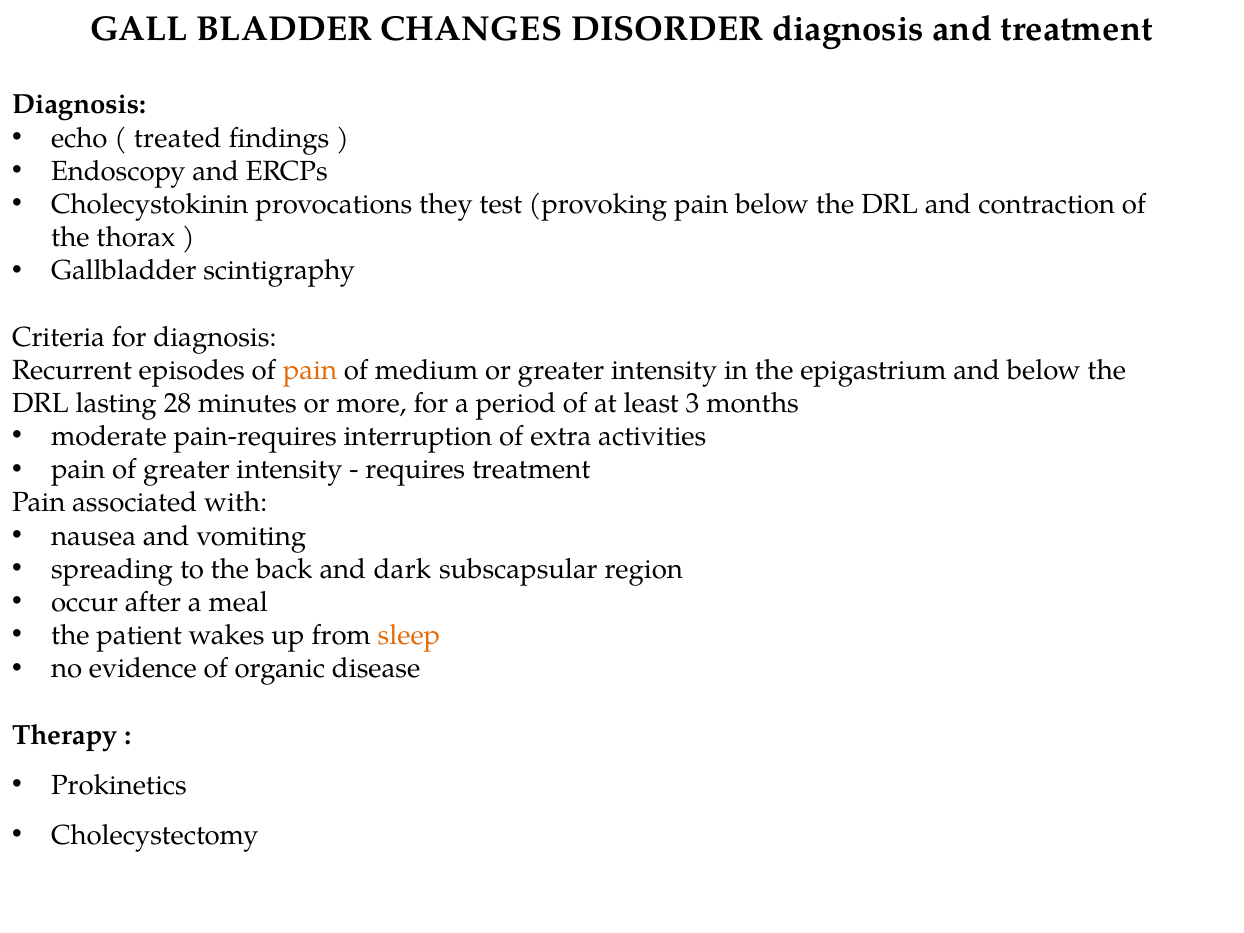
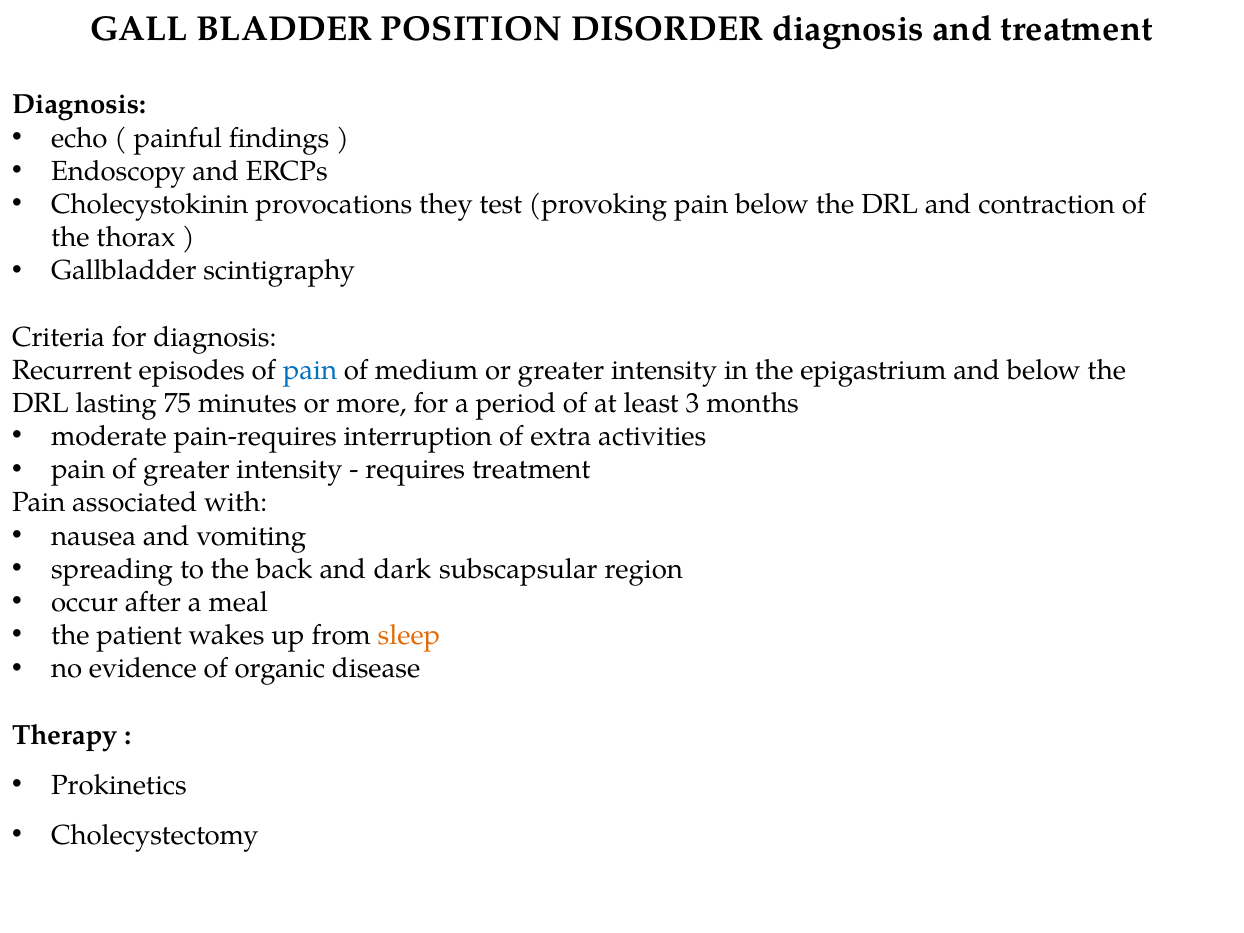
CHANGES: CHANGES -> POSITION
treated: treated -> painful
pain at (310, 370) colour: orange -> blue
28: 28 -> 75
